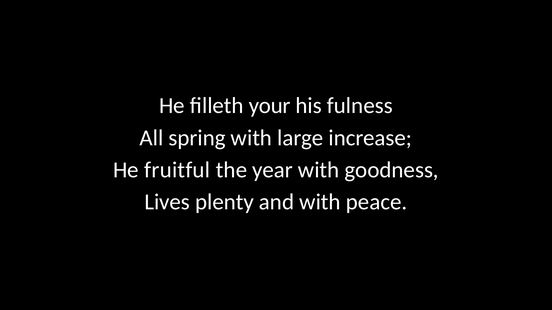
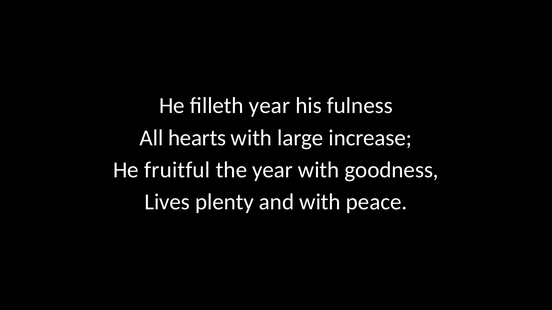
filleth your: your -> year
spring: spring -> hearts
